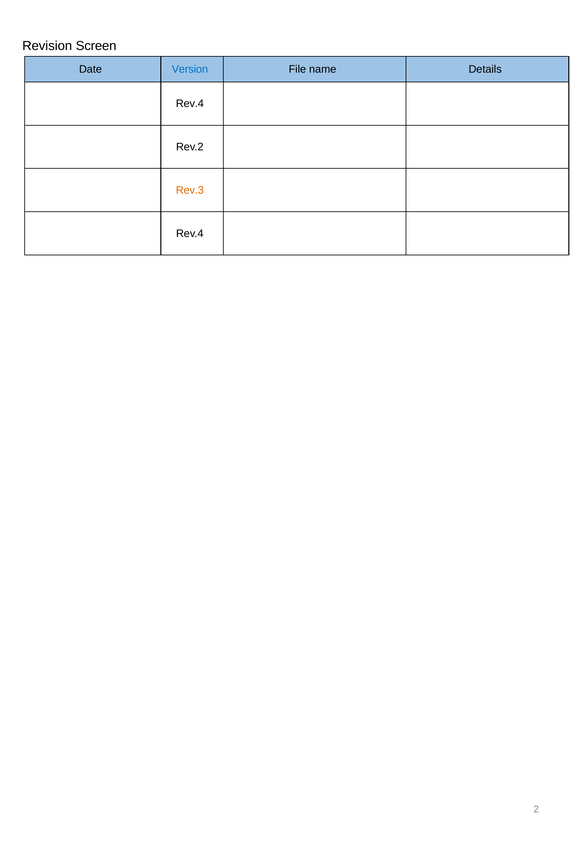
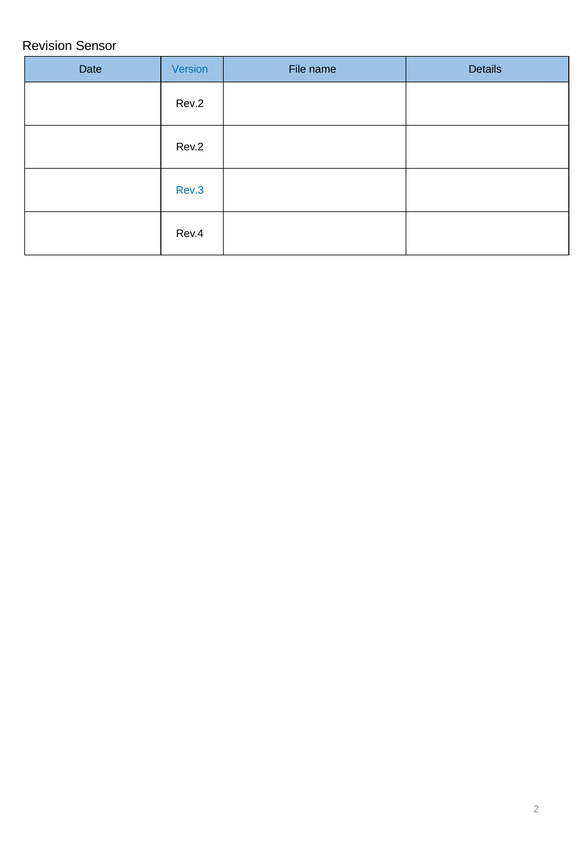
Screen: Screen -> Sensor
Rev.4 at (190, 104): Rev.4 -> Rev.2
Rev.3 colour: orange -> blue
